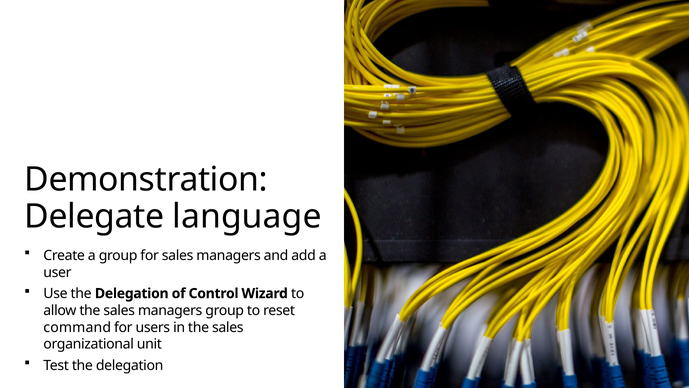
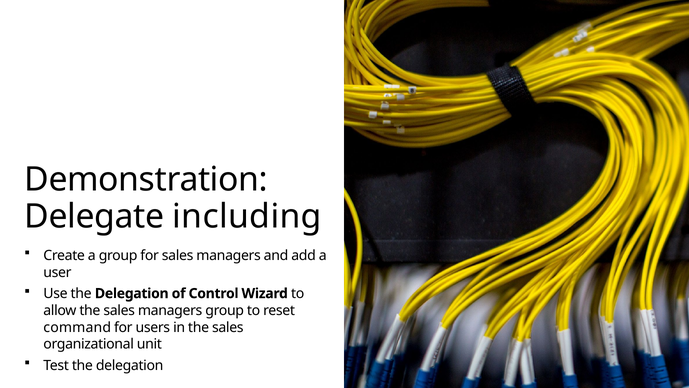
language: language -> including
